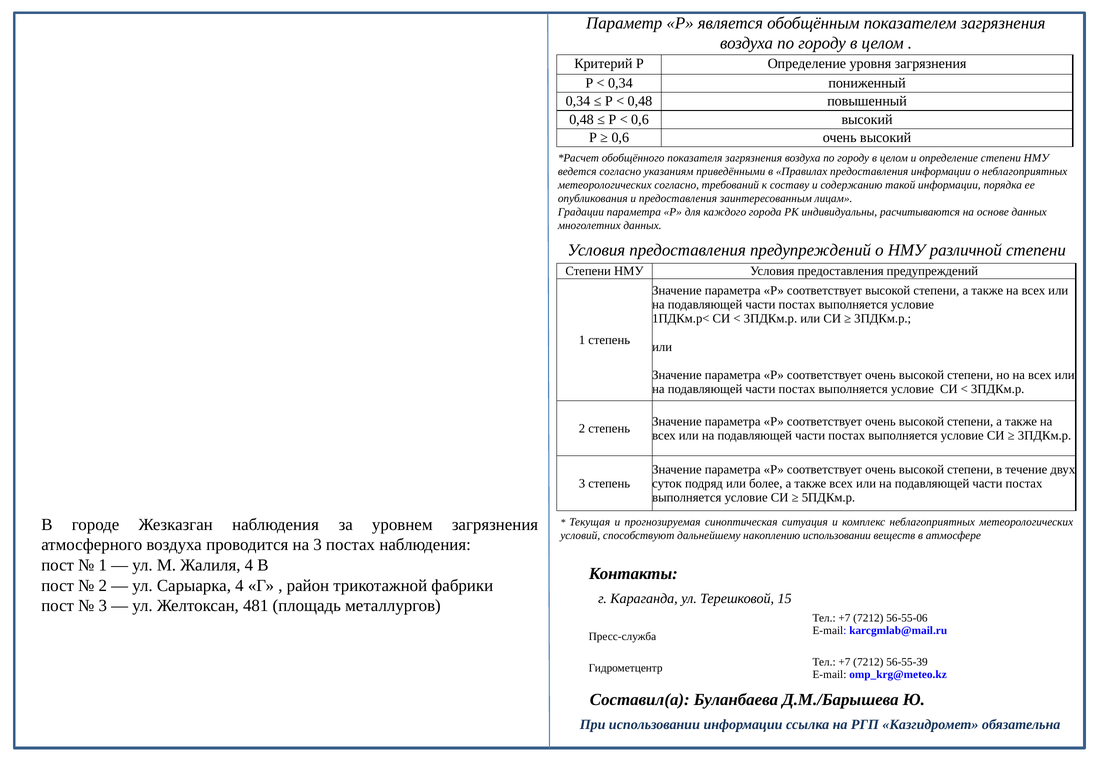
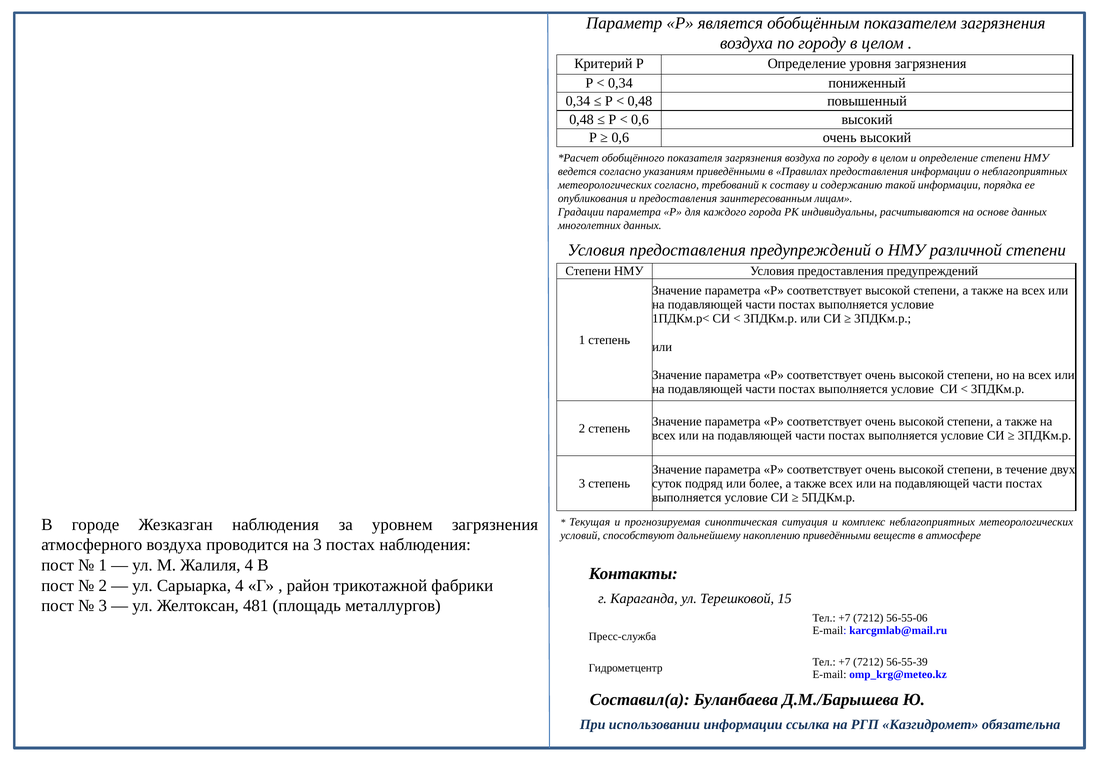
накоплению использовании: использовании -> приведёнными
